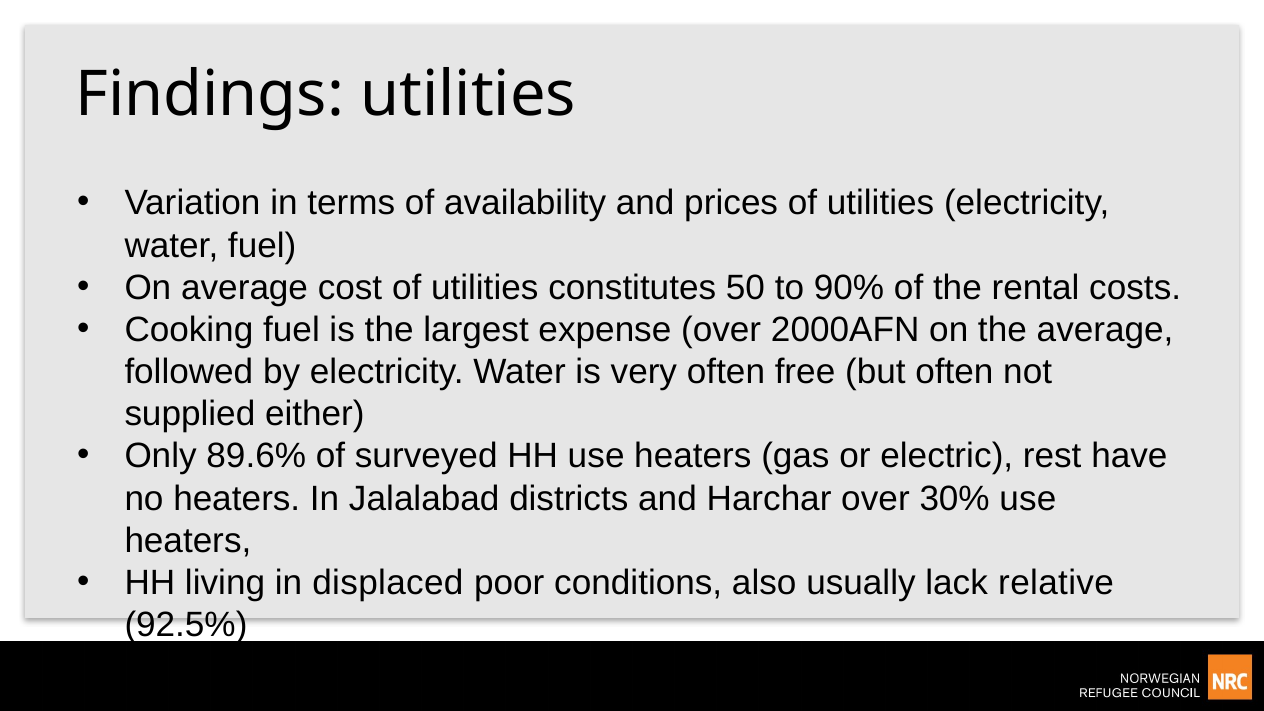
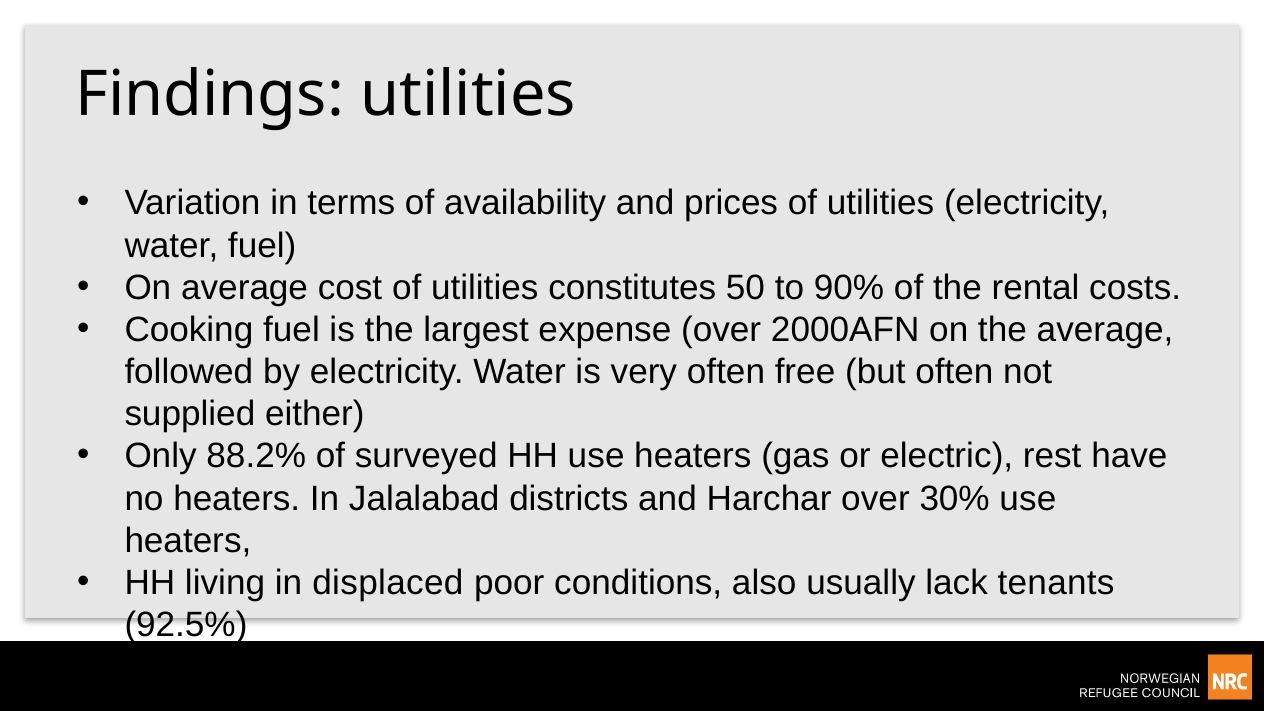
89.6%: 89.6% -> 88.2%
relative: relative -> tenants
